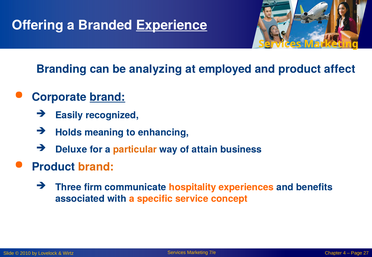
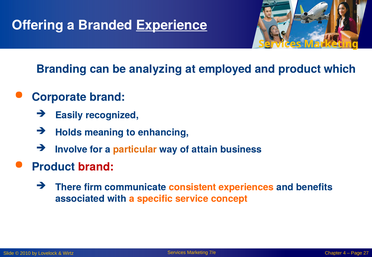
affect: affect -> which
brand at (107, 97) underline: present -> none
Deluxe: Deluxe -> Involve
brand at (96, 167) colour: orange -> red
Three: Three -> There
hospitality: hospitality -> consistent
